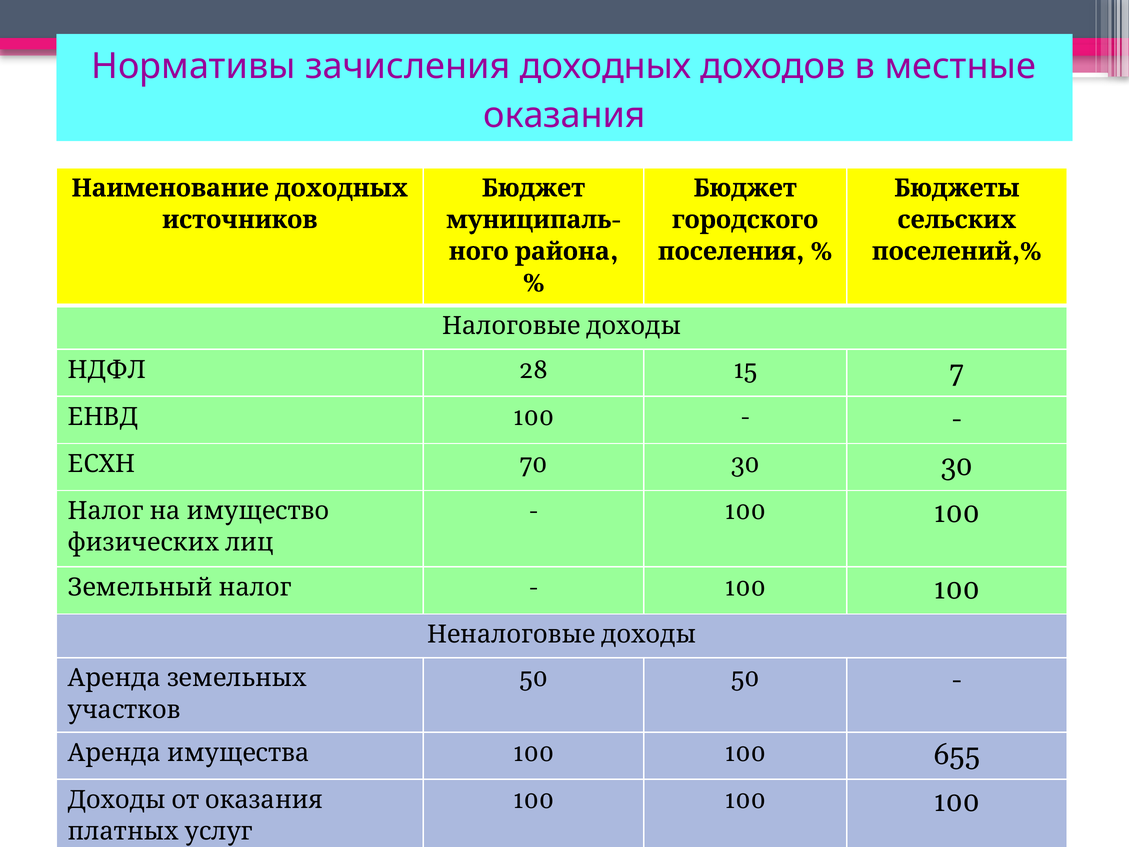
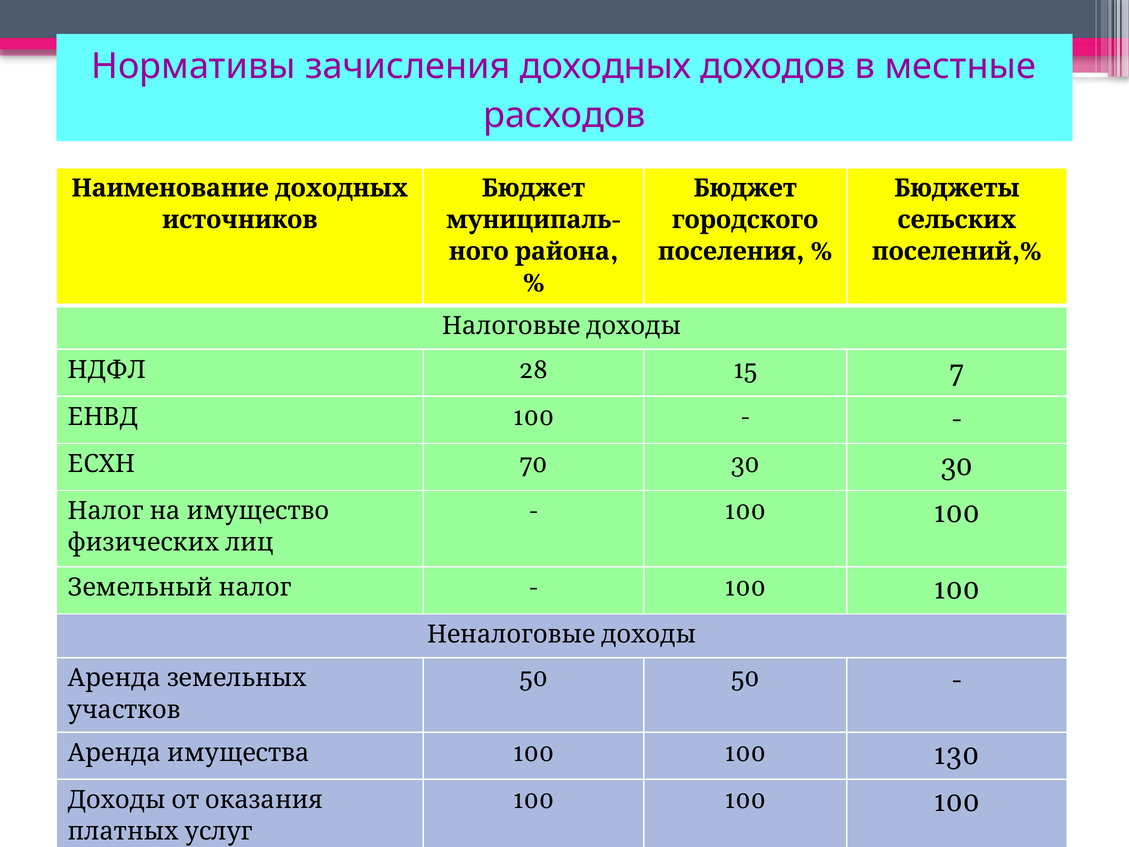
оказания: оказания -> расходов
655: 655 -> 130
